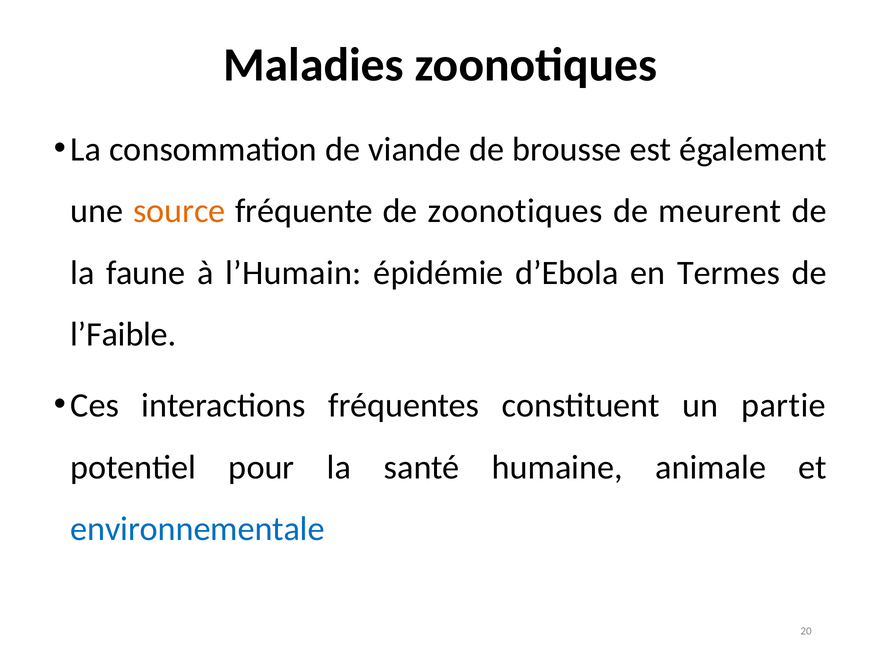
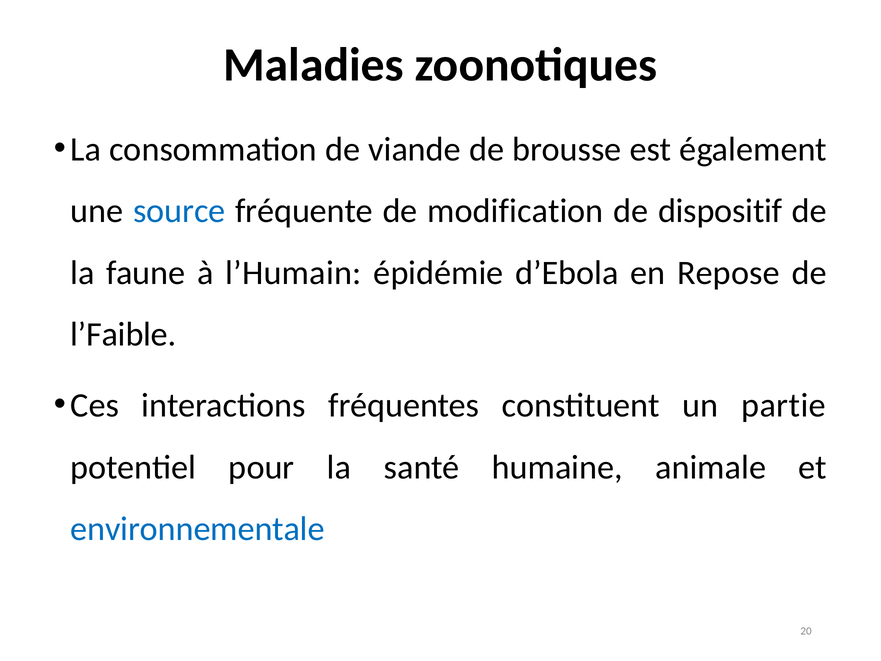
source colour: orange -> blue
de zoonotiques: zoonotiques -> modification
meurent: meurent -> dispositif
Termes: Termes -> Repose
